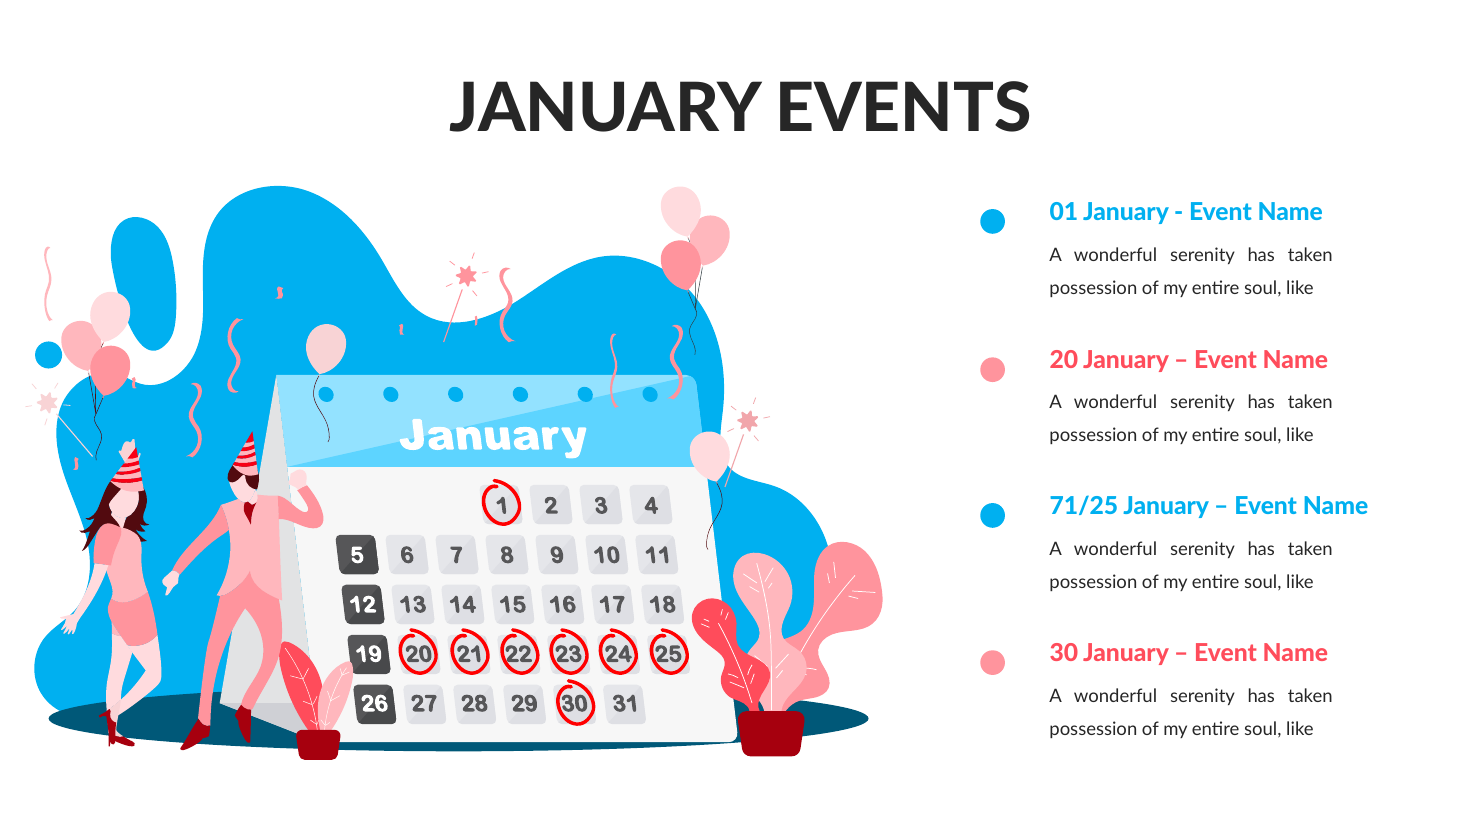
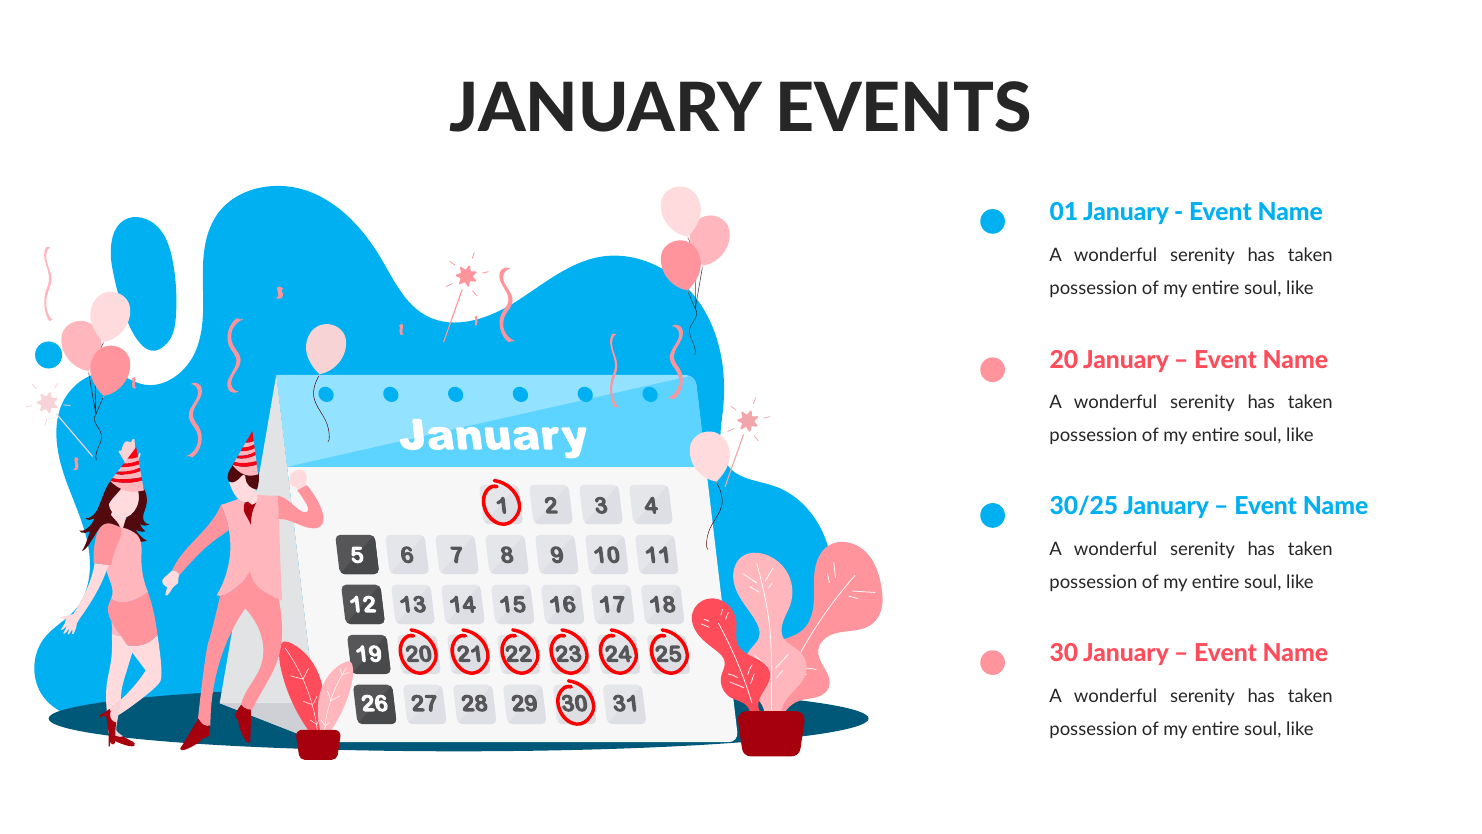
71/25: 71/25 -> 30/25
